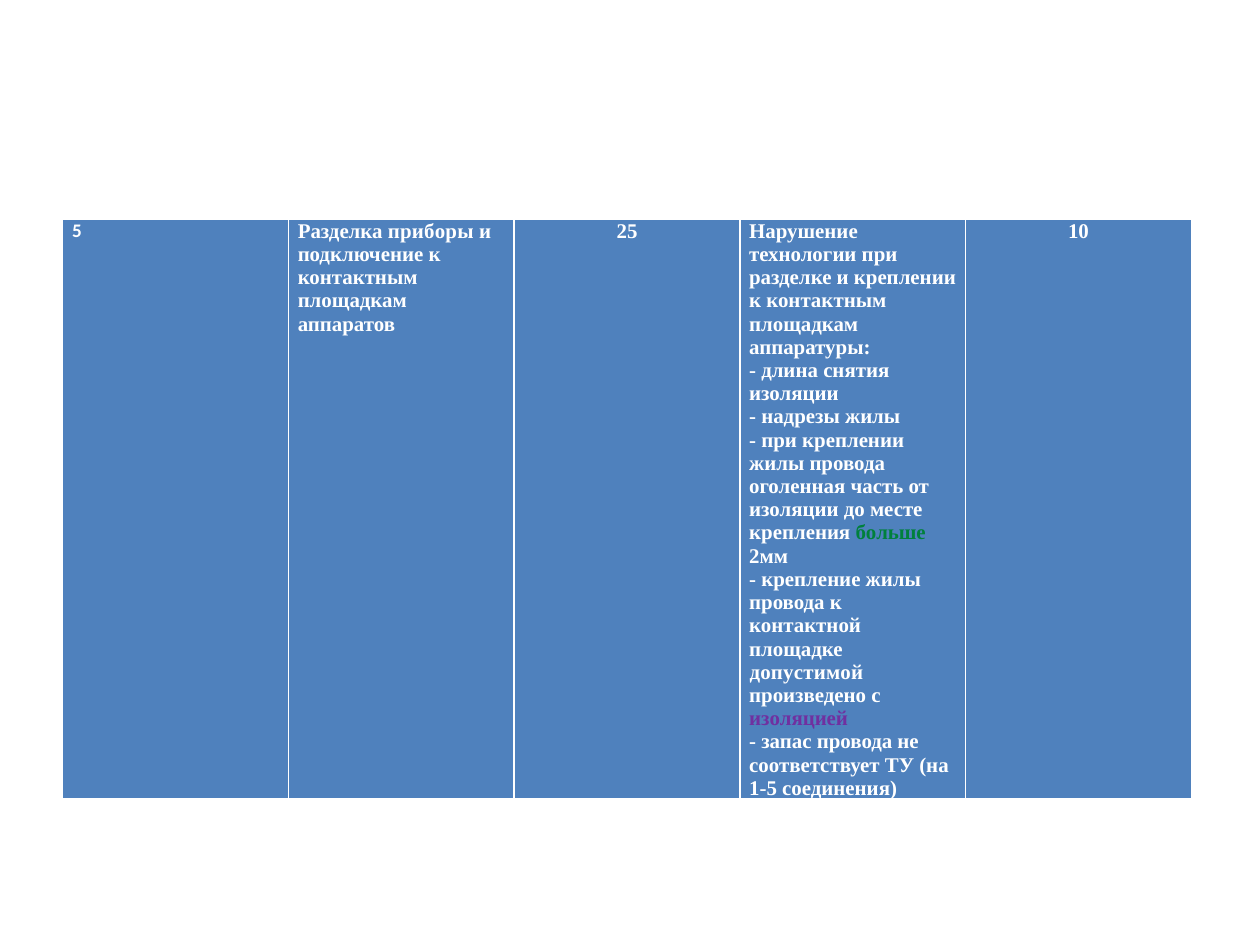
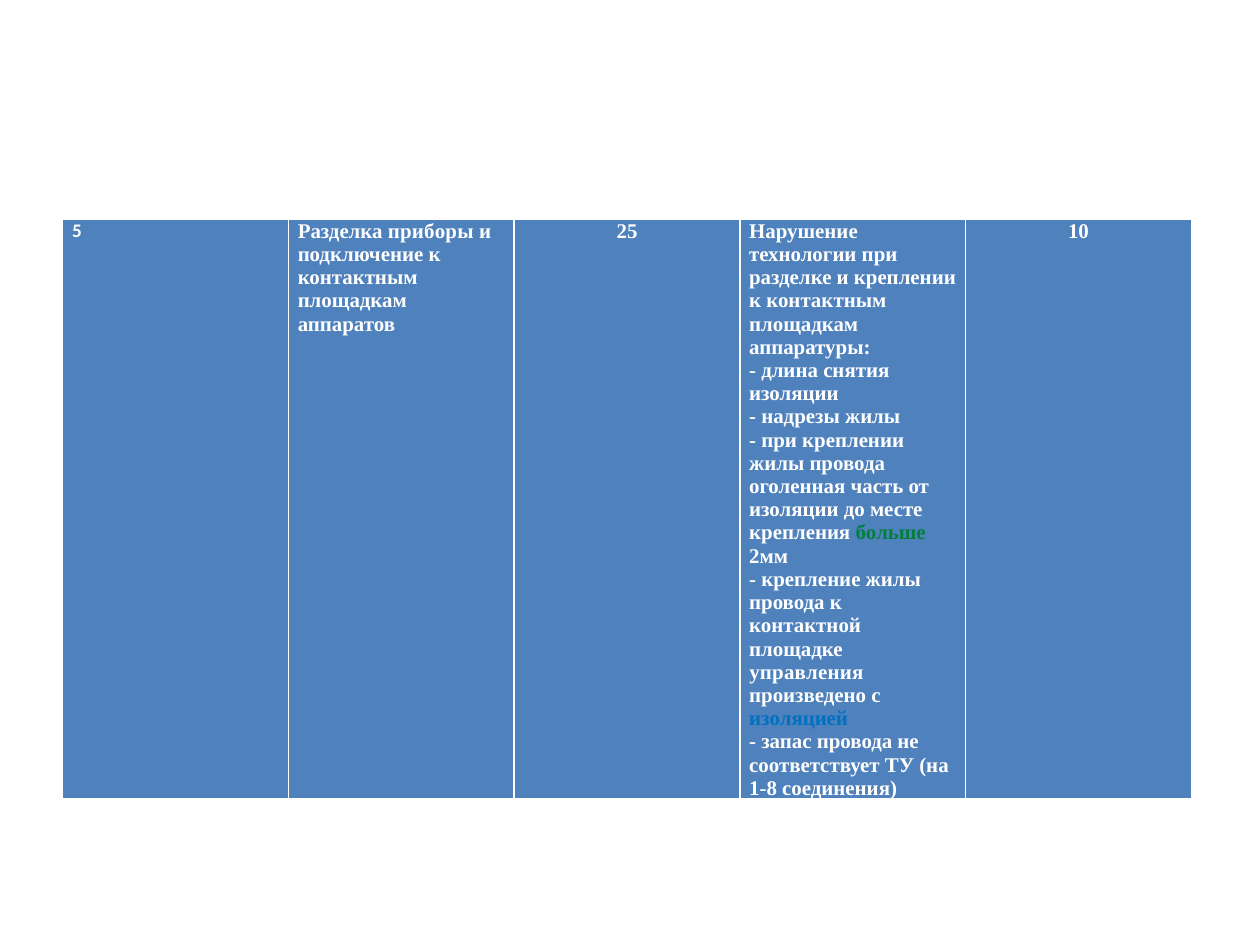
допустимой: допустимой -> управления
изоляцией colour: purple -> blue
1-5: 1-5 -> 1-8
